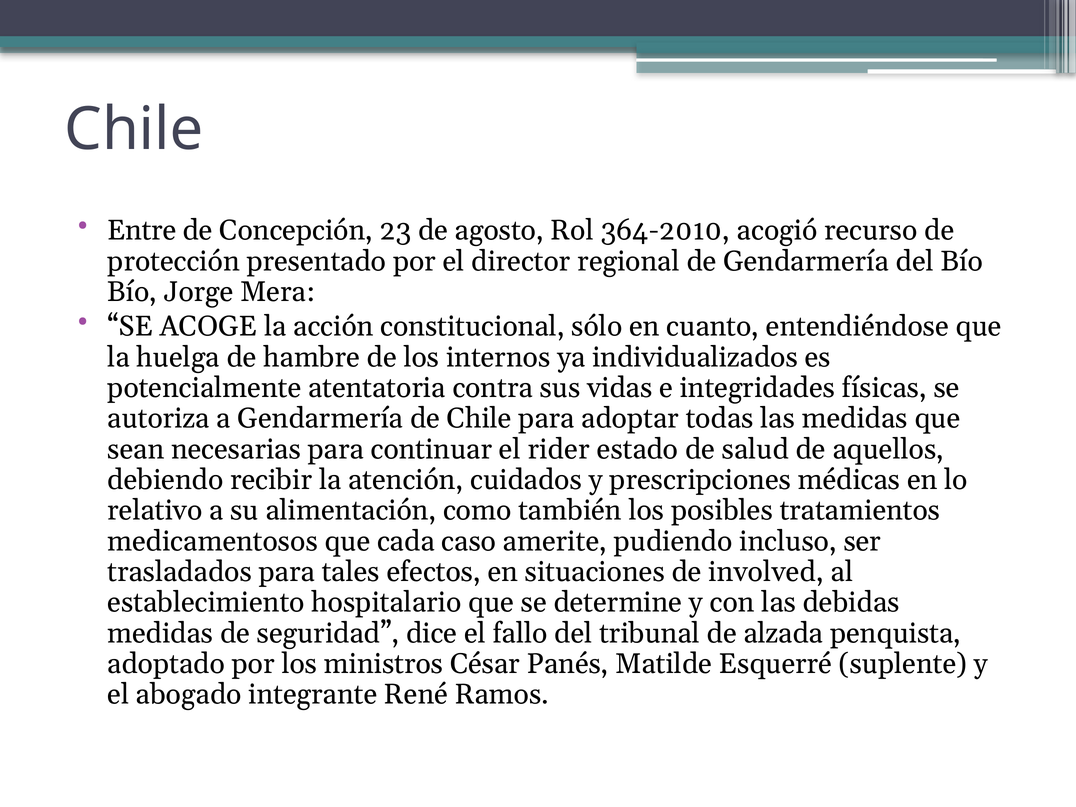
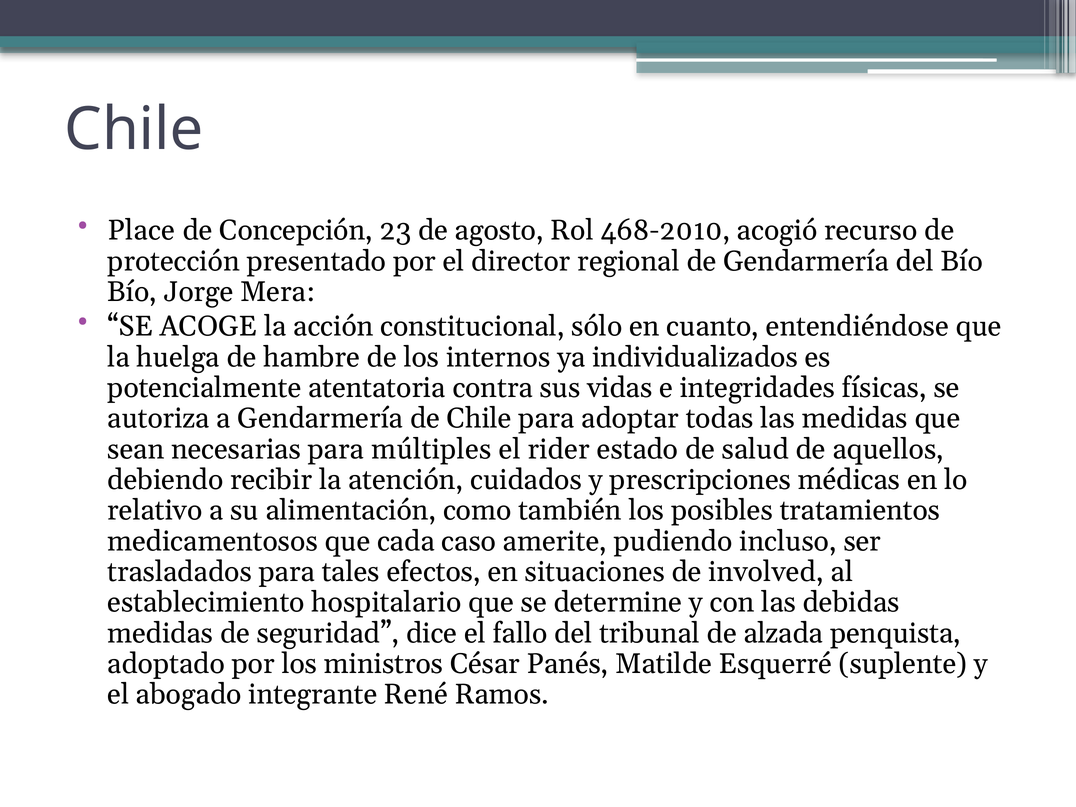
Entre: Entre -> Place
364-2010: 364-2010 -> 468-2010
continuar: continuar -> múltiples
